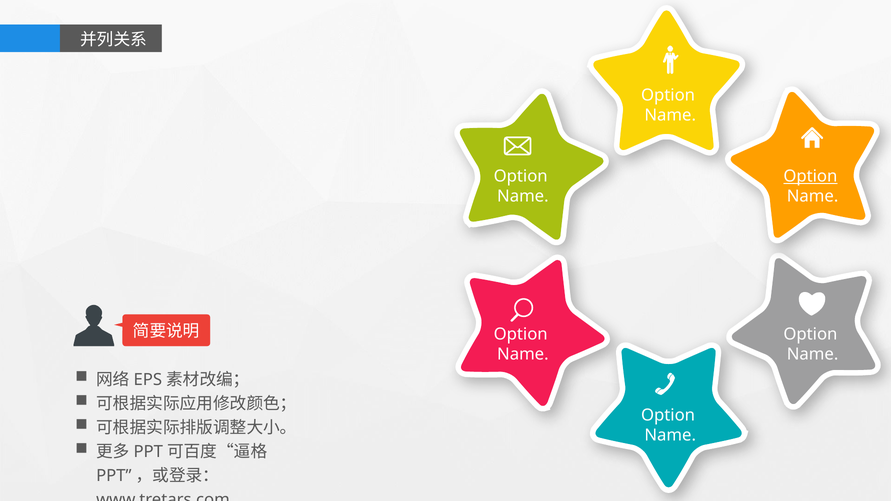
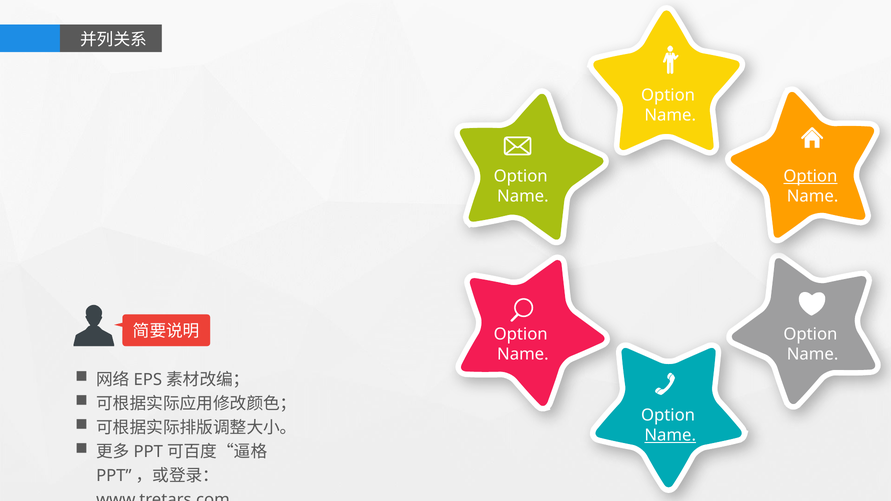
Name at (670, 436) underline: none -> present
